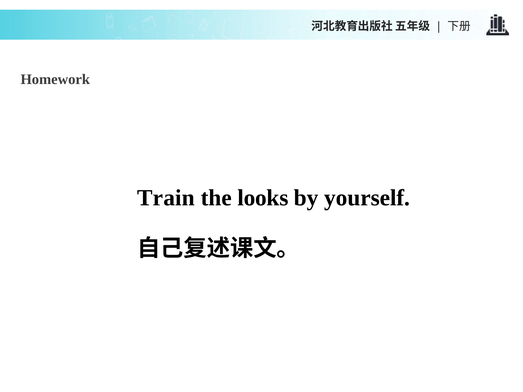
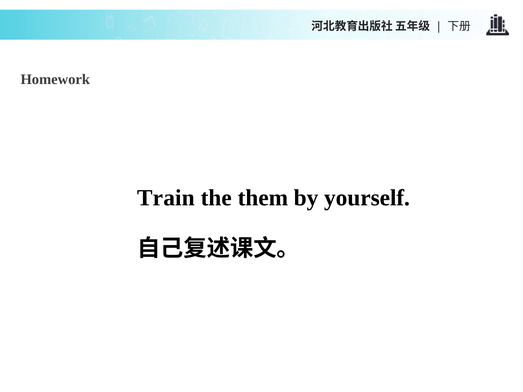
looks: looks -> them
